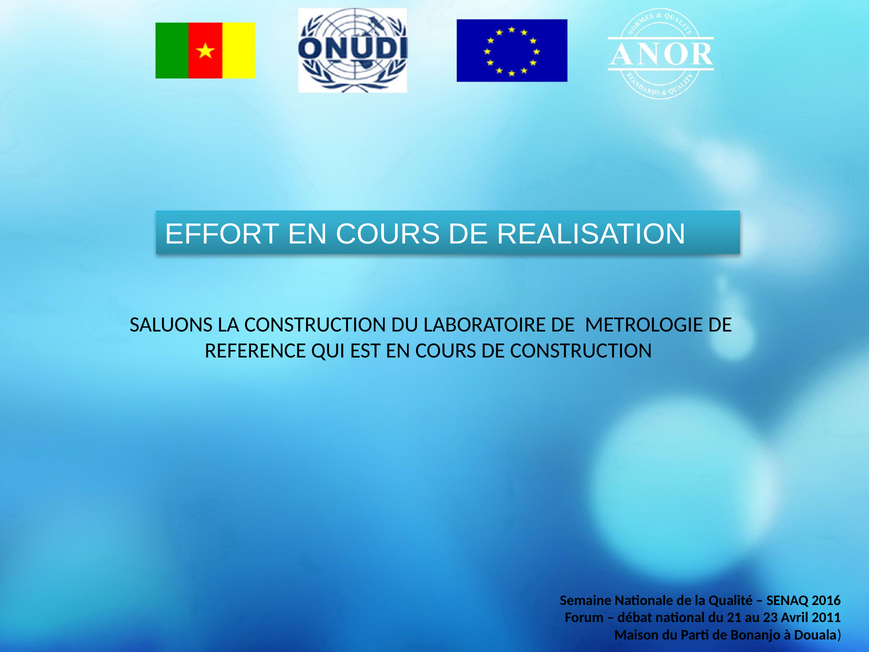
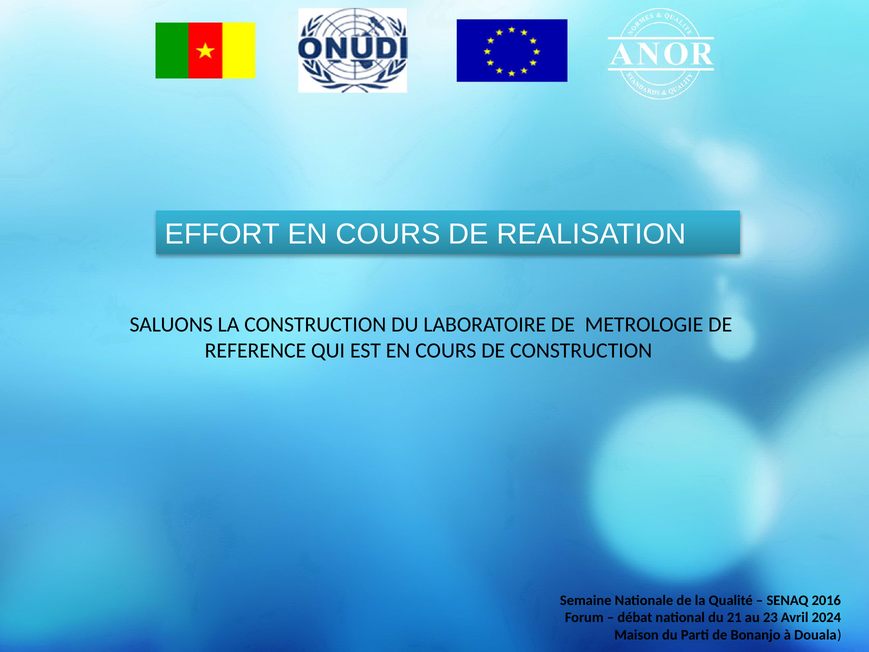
2011: 2011 -> 2024
